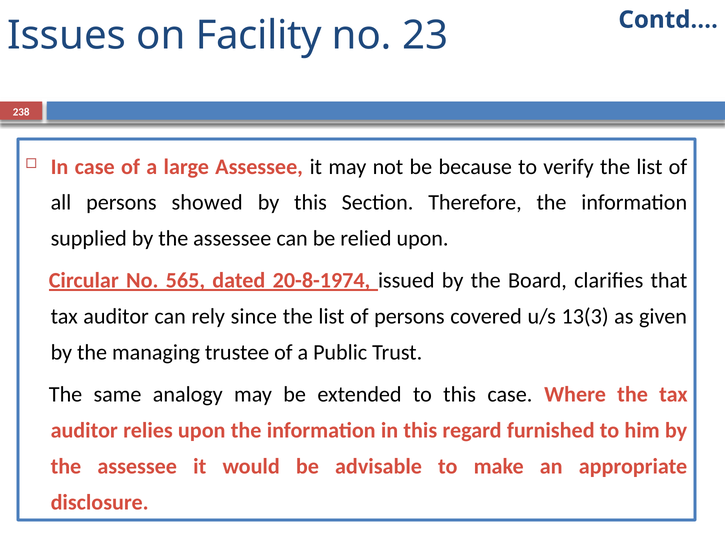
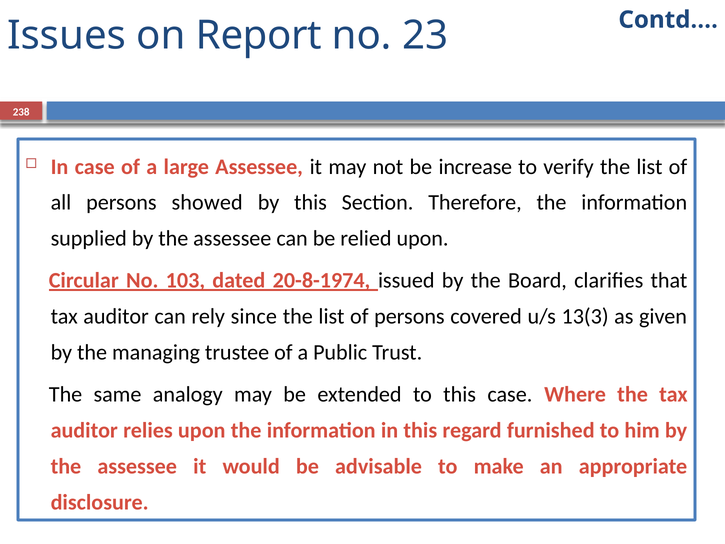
Facility: Facility -> Report
because: because -> increase
565: 565 -> 103
